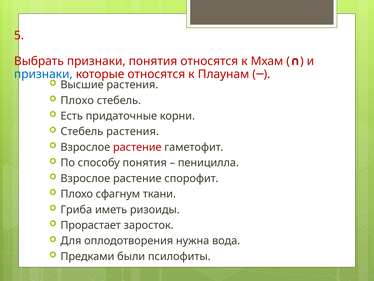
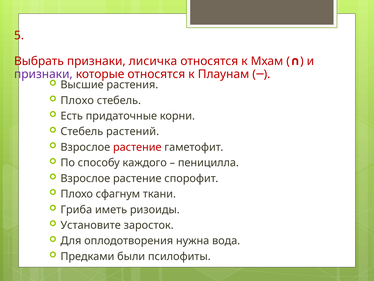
признаки понятия: понятия -> лисичка
признаки at (43, 74) colour: blue -> purple
Стебель растения: растения -> растений
способу понятия: понятия -> каждого
Прорастает: Прорастает -> Установите
